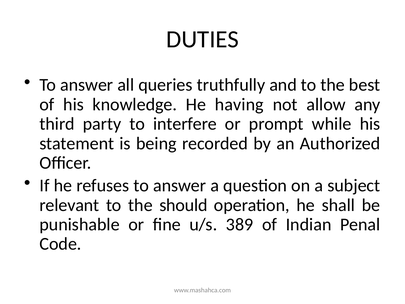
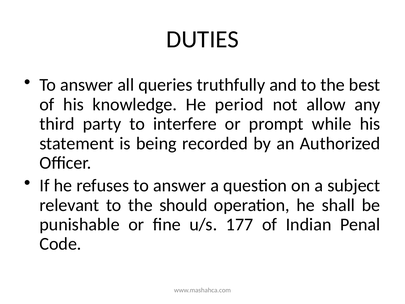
having: having -> period
389: 389 -> 177
